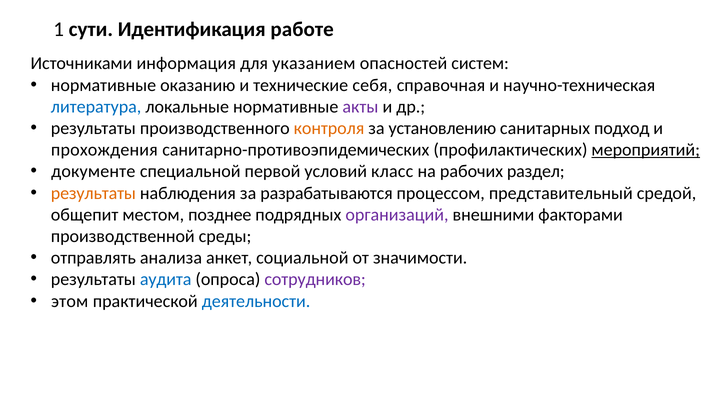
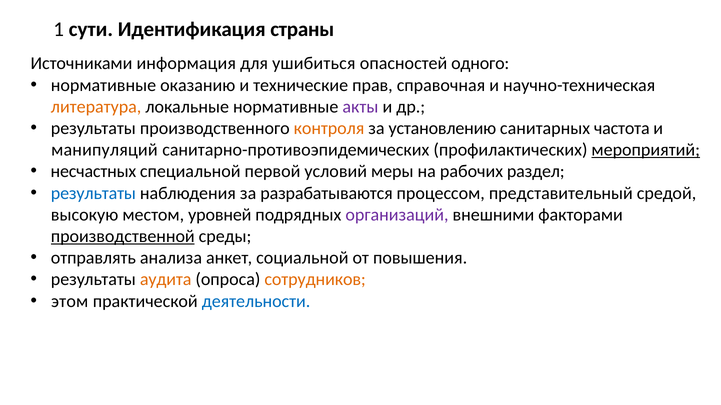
работе: работе -> страны
указанием: указанием -> ушибиться
систем: систем -> одного
себя: себя -> прав
литература colour: blue -> orange
подход: подход -> частота
прохождения: прохождения -> манипуляций
документе: документе -> несчастных
класс: класс -> меры
результаты at (93, 193) colour: orange -> blue
общепит: общепит -> высокую
позднее: позднее -> уровней
производственной underline: none -> present
значимости: значимости -> повышения
аудита colour: blue -> orange
сотрудников colour: purple -> orange
